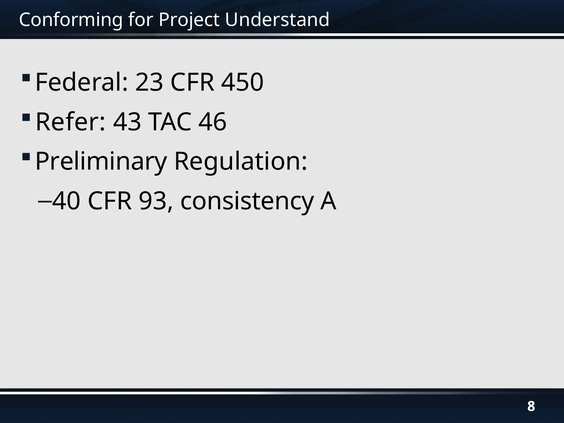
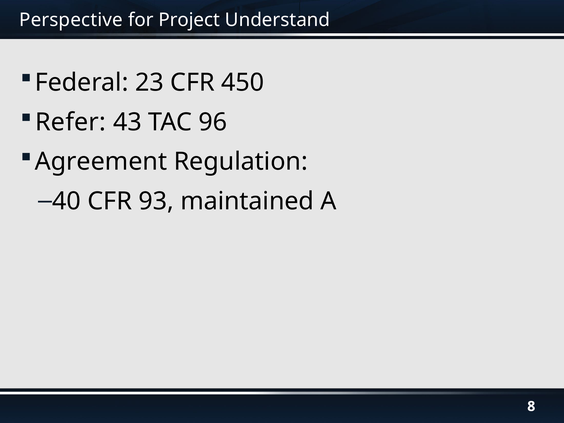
Conforming: Conforming -> Perspective
46: 46 -> 96
Preliminary: Preliminary -> Agreement
consistency: consistency -> maintained
